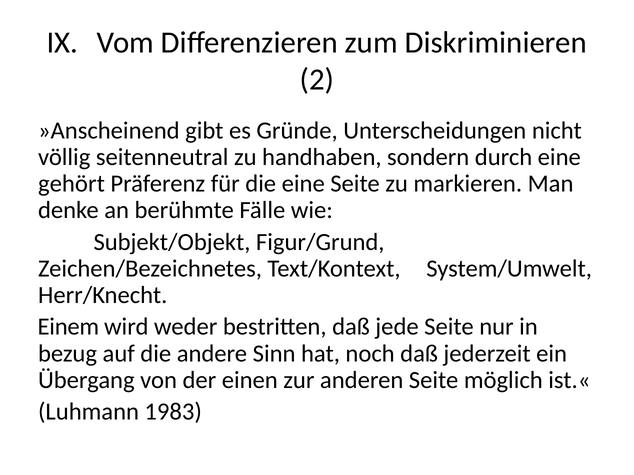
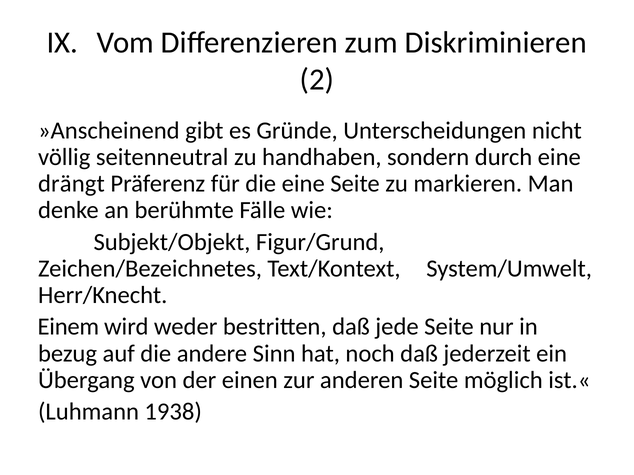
gehört: gehört -> drängt
1983: 1983 -> 1938
